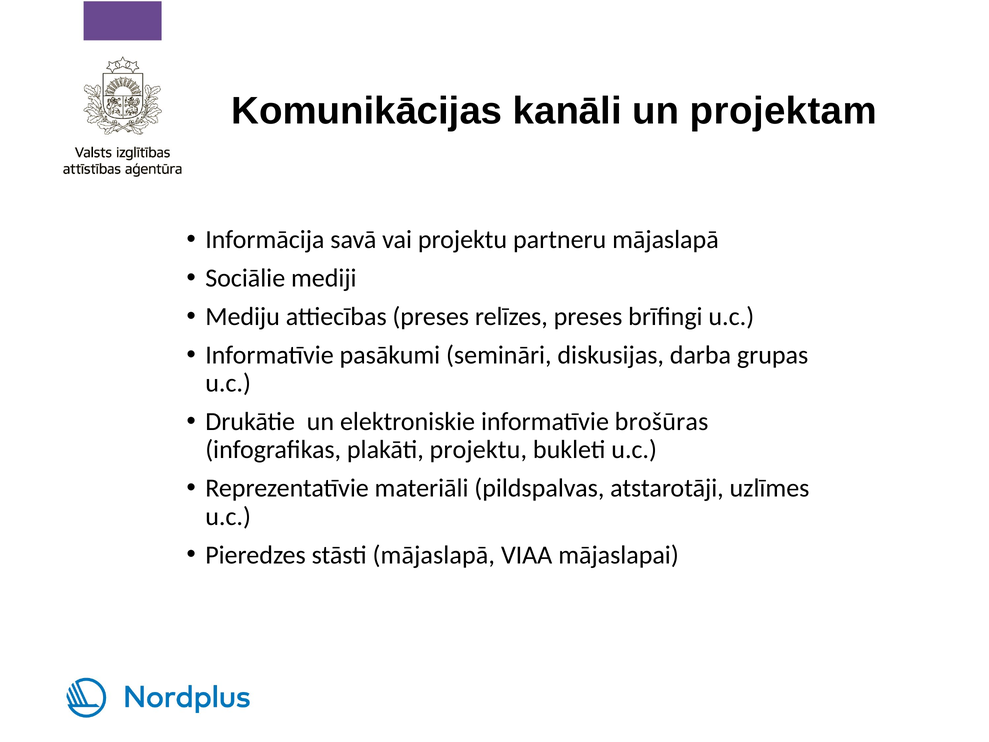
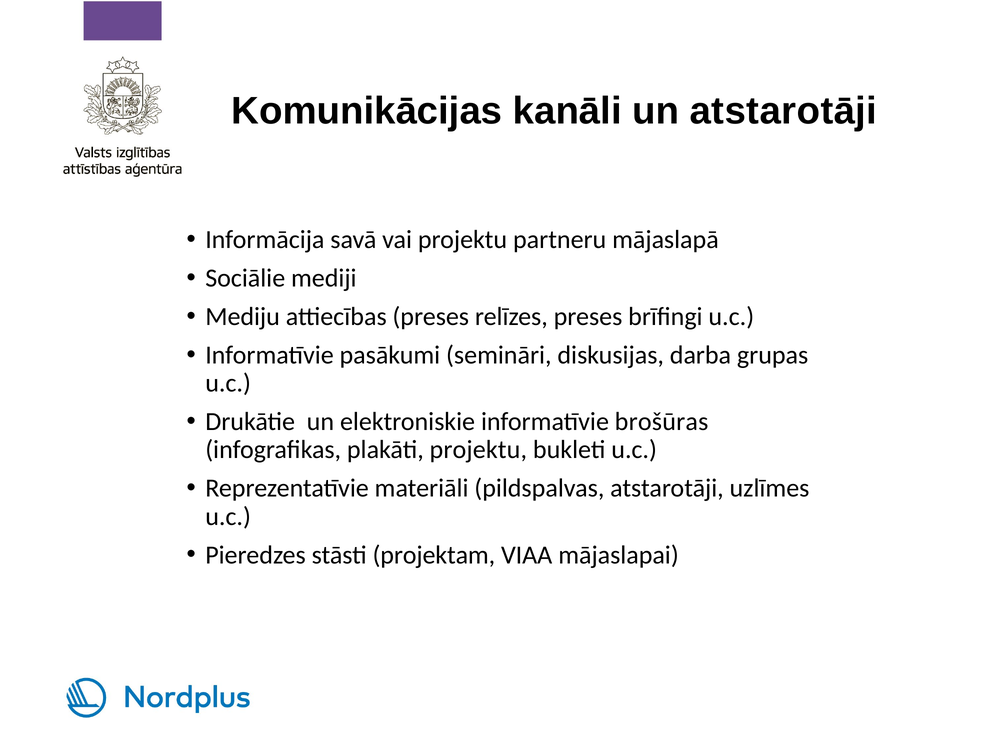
un projektam: projektam -> atstarotāji
stāsti mājaslapā: mājaslapā -> projektam
